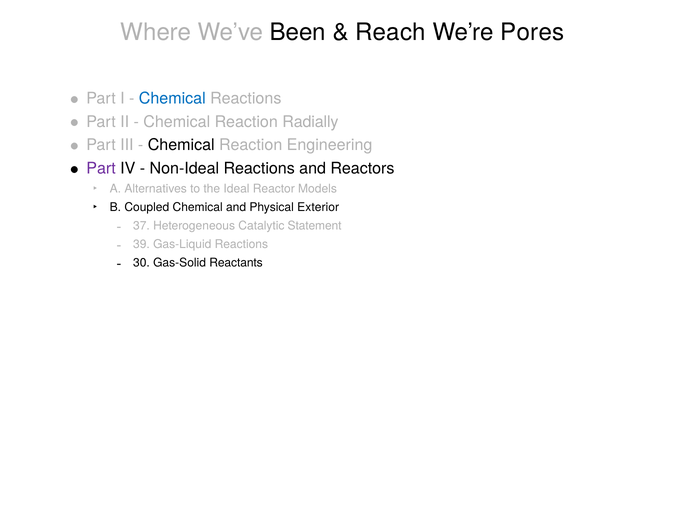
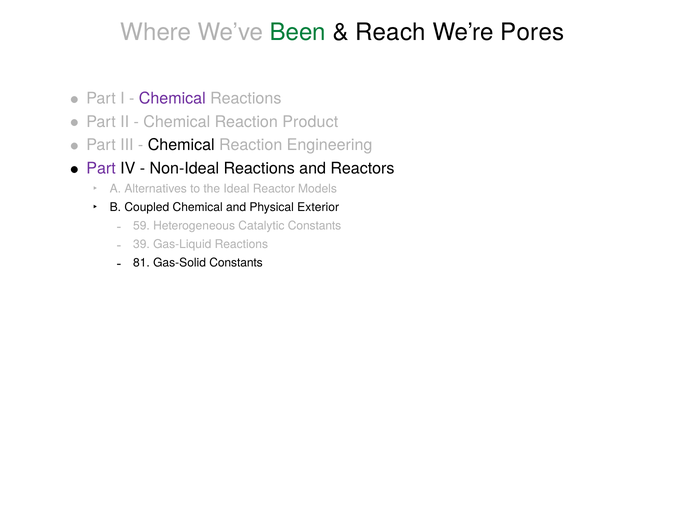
Been colour: black -> green
Chemical at (172, 98) colour: blue -> purple
Radially: Radially -> Product
37: 37 -> 59
Catalytic Statement: Statement -> Constants
30: 30 -> 81
Gas-Solid Reactants: Reactants -> Constants
